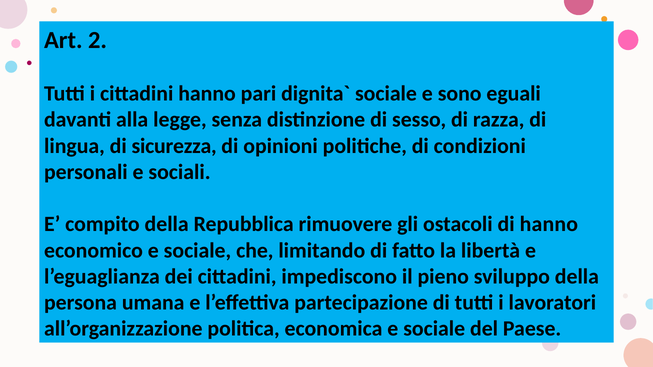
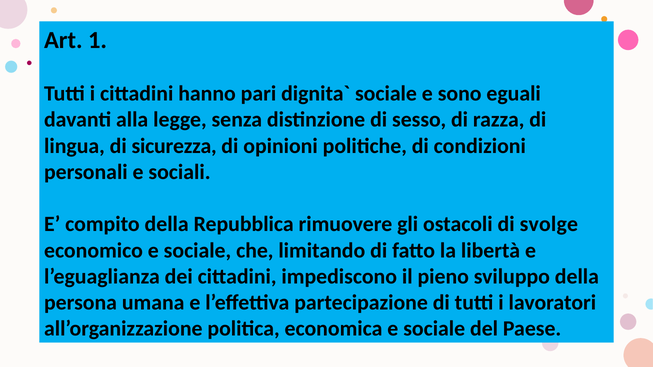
2: 2 -> 1
di hanno: hanno -> svolge
